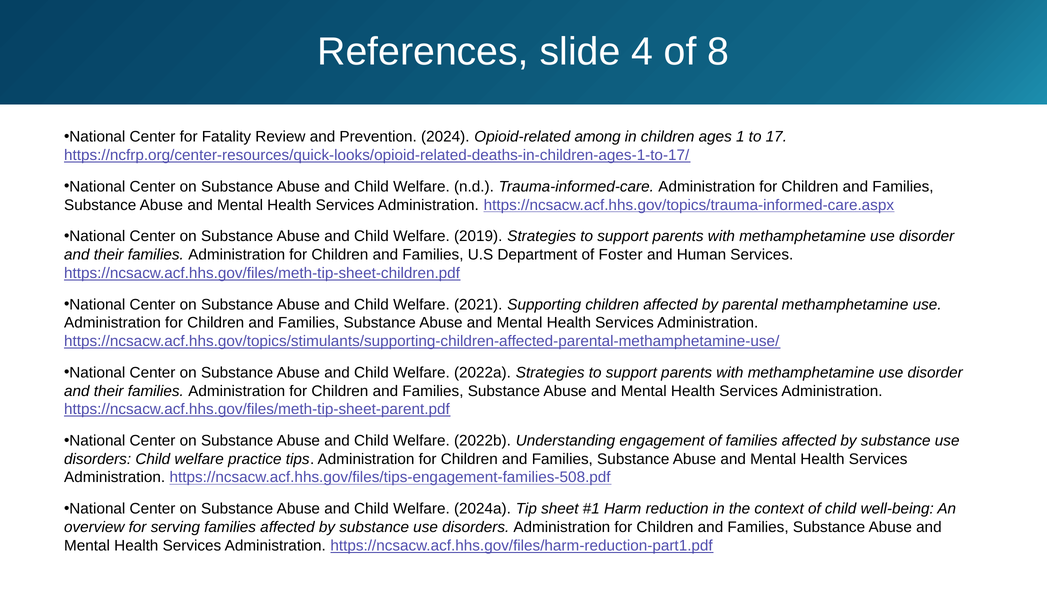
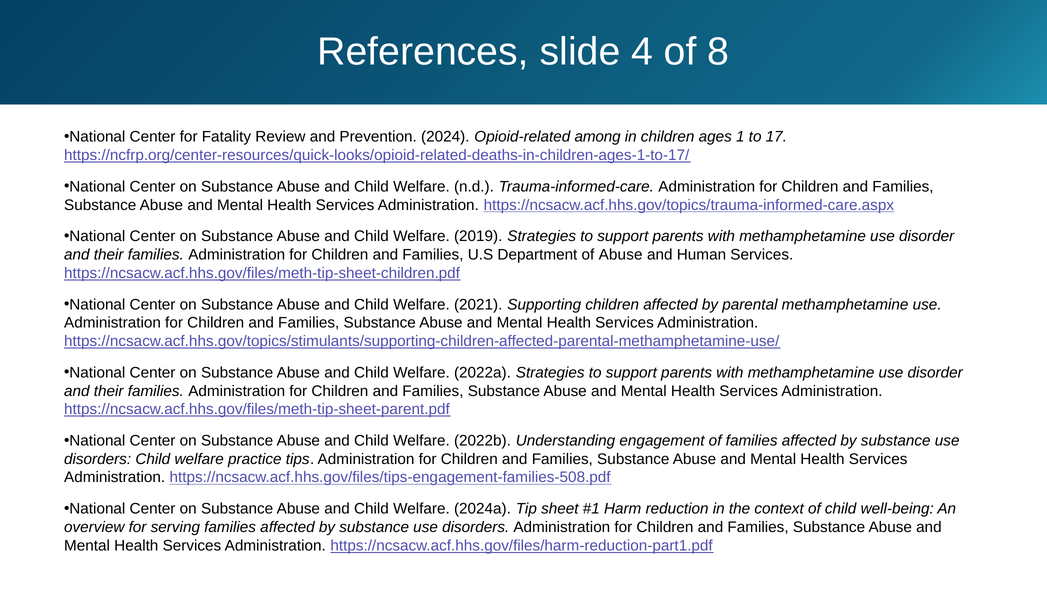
of Foster: Foster -> Abuse
